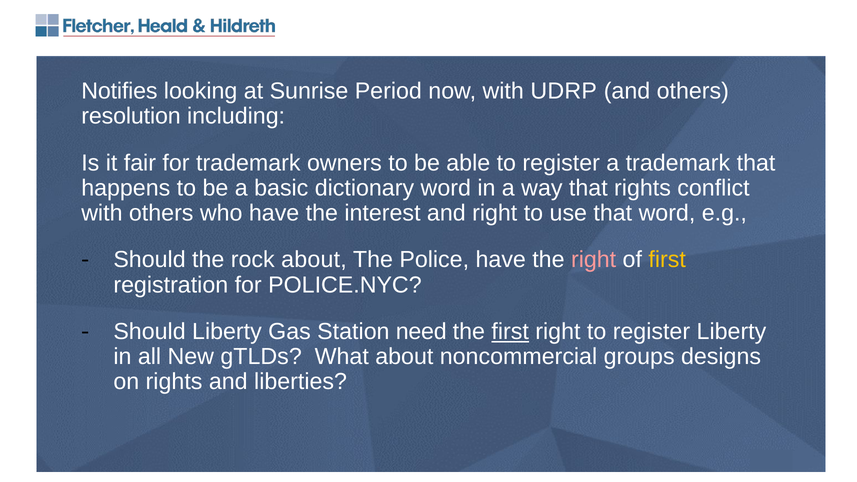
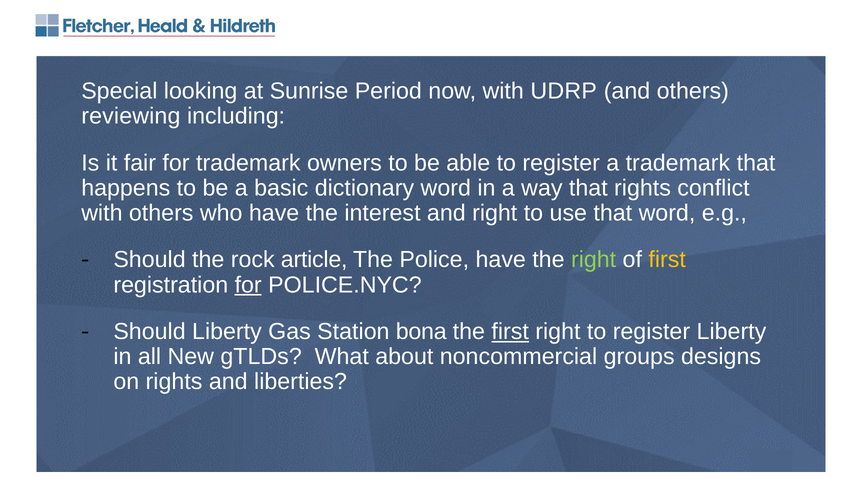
Notifies: Notifies -> Special
resolution: resolution -> reviewing
rock about: about -> article
right at (594, 260) colour: pink -> light green
for at (248, 285) underline: none -> present
need: need -> bona
